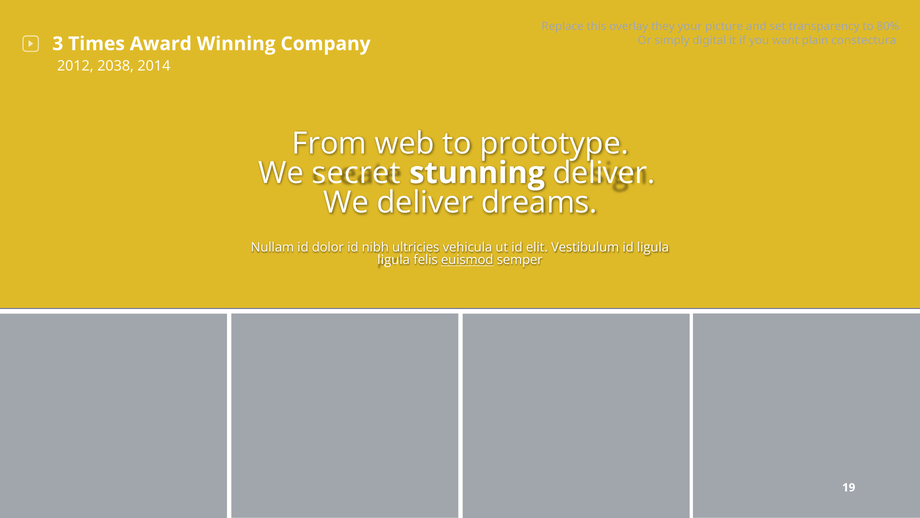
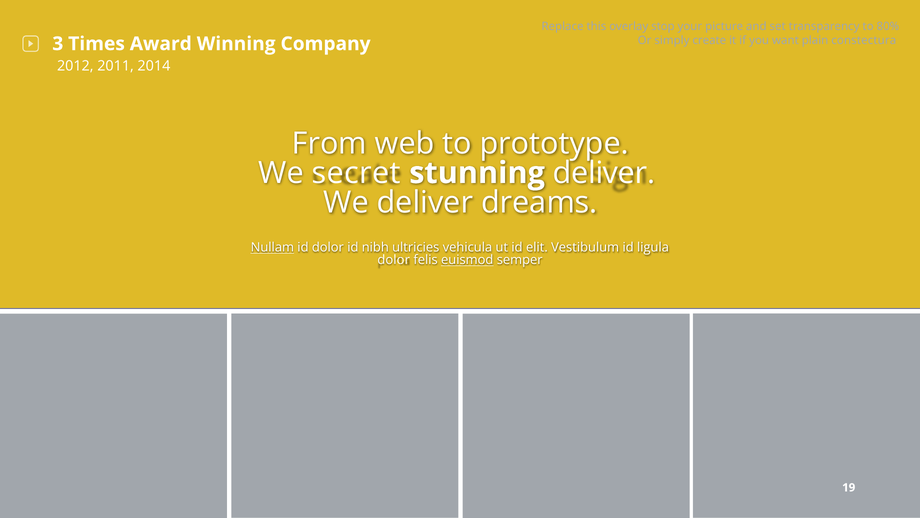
they: they -> stop
digital: digital -> create
2038: 2038 -> 2011
Nullam underline: none -> present
ligula at (394, 260): ligula -> dolor
